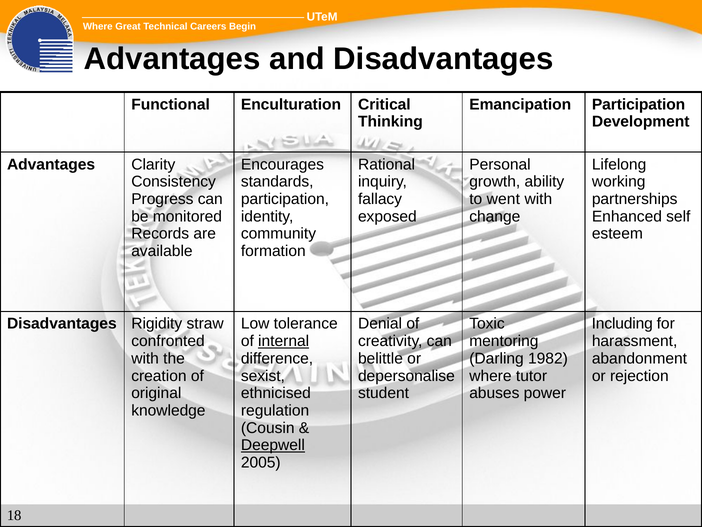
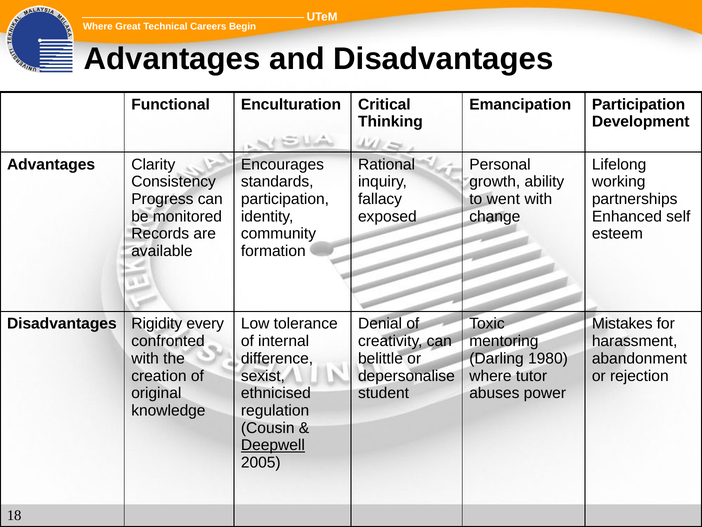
straw: straw -> every
Including: Including -> Mistakes
internal underline: present -> none
1982: 1982 -> 1980
